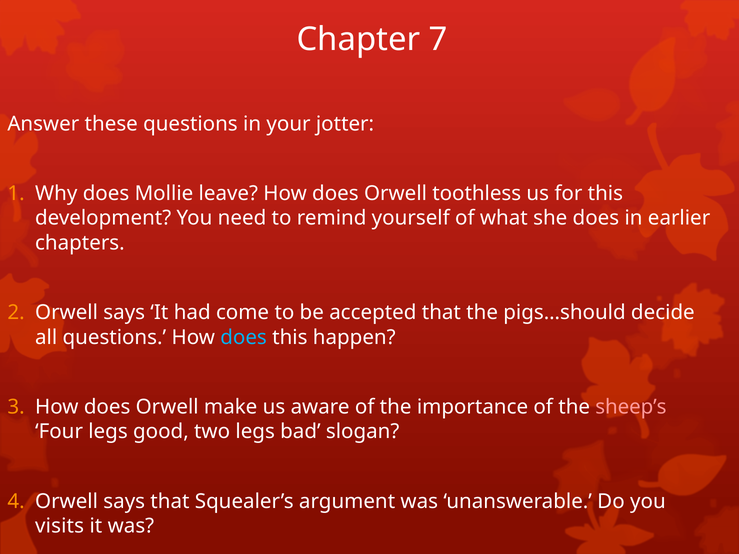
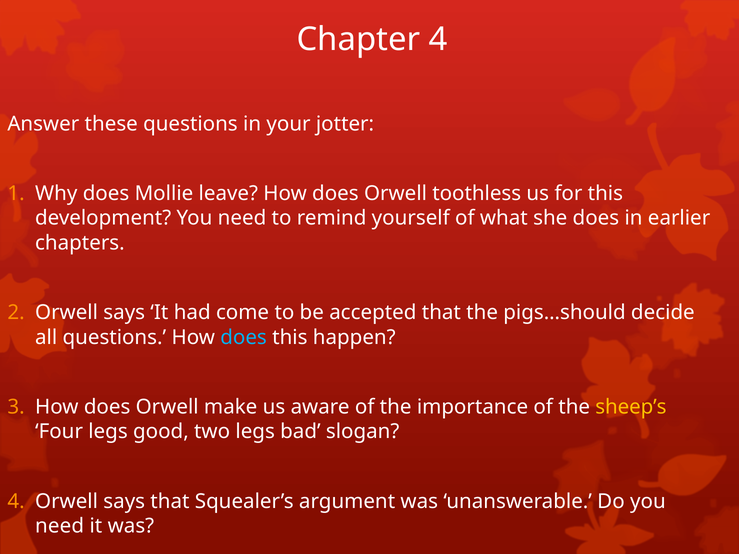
Chapter 7: 7 -> 4
sheep’s colour: pink -> yellow
visits at (60, 526): visits -> need
